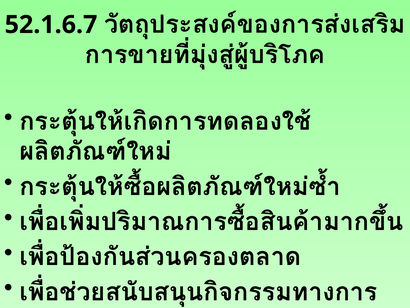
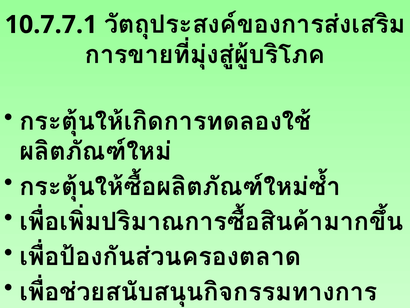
52.1.6.7: 52.1.6.7 -> 10.7.7.1
